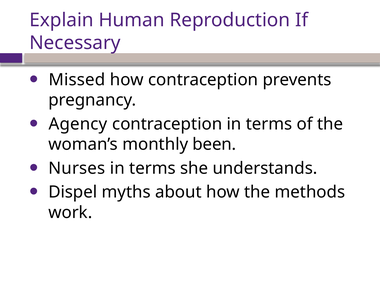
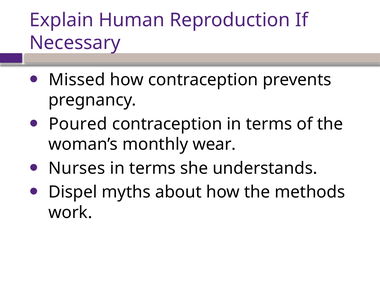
Agency: Agency -> Poured
been: been -> wear
